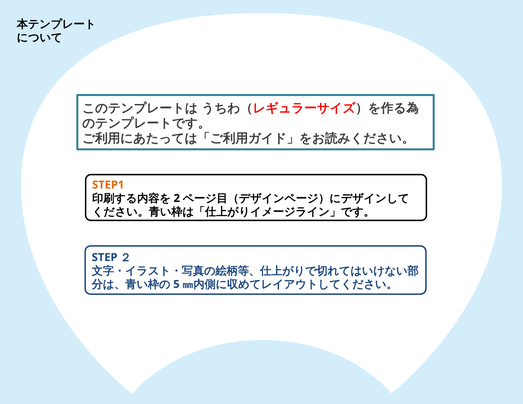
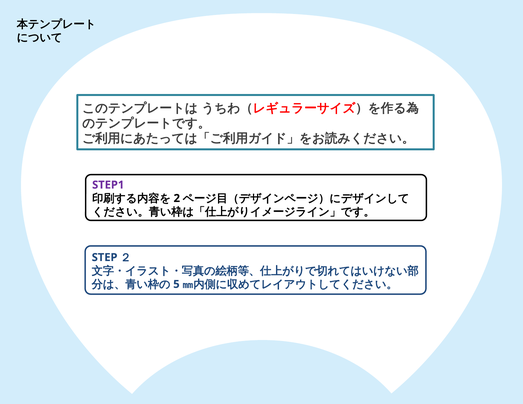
STEP1 colour: orange -> purple
